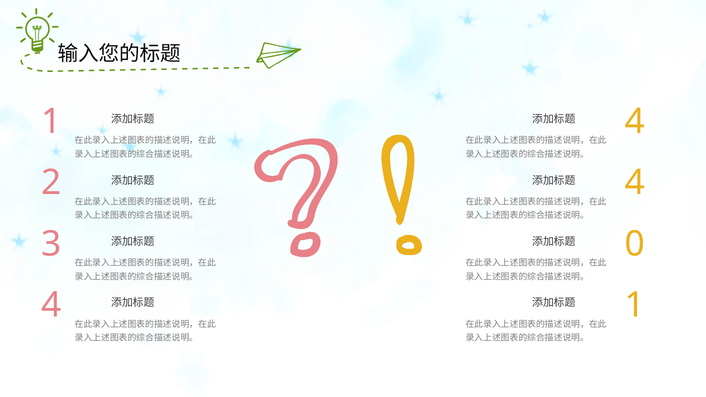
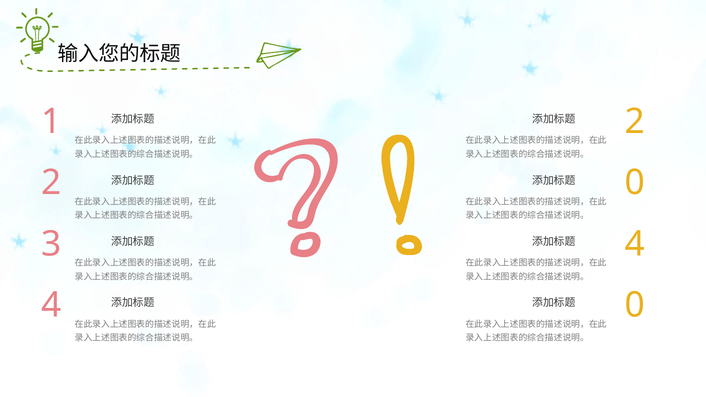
4 at (635, 121): 4 -> 2
4 at (635, 183): 4 -> 0
0 at (635, 244): 0 -> 4
1 at (635, 305): 1 -> 0
